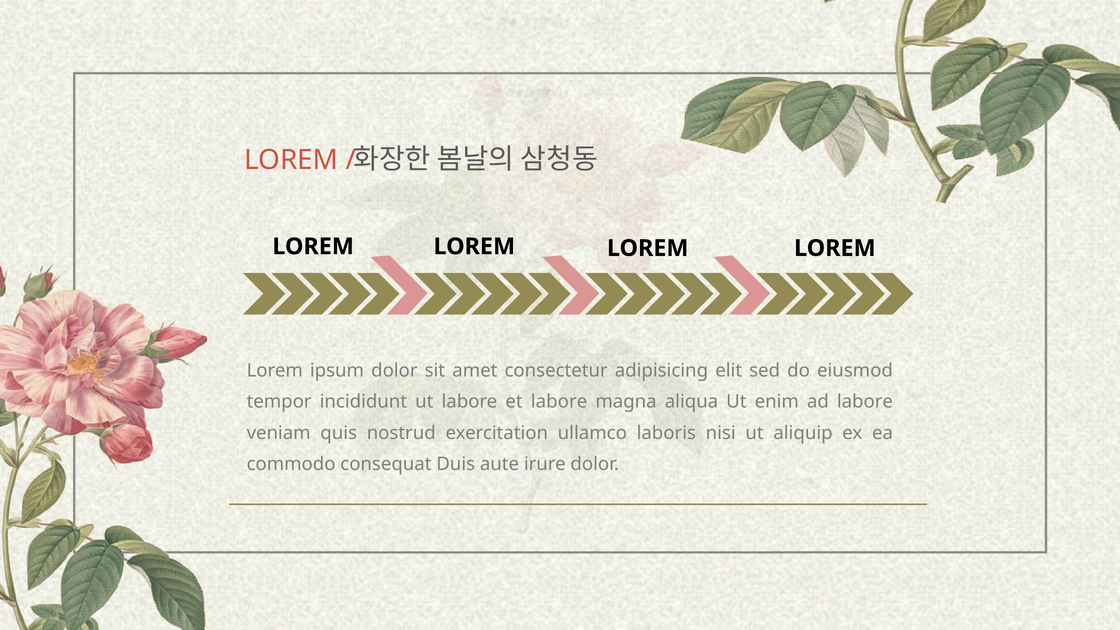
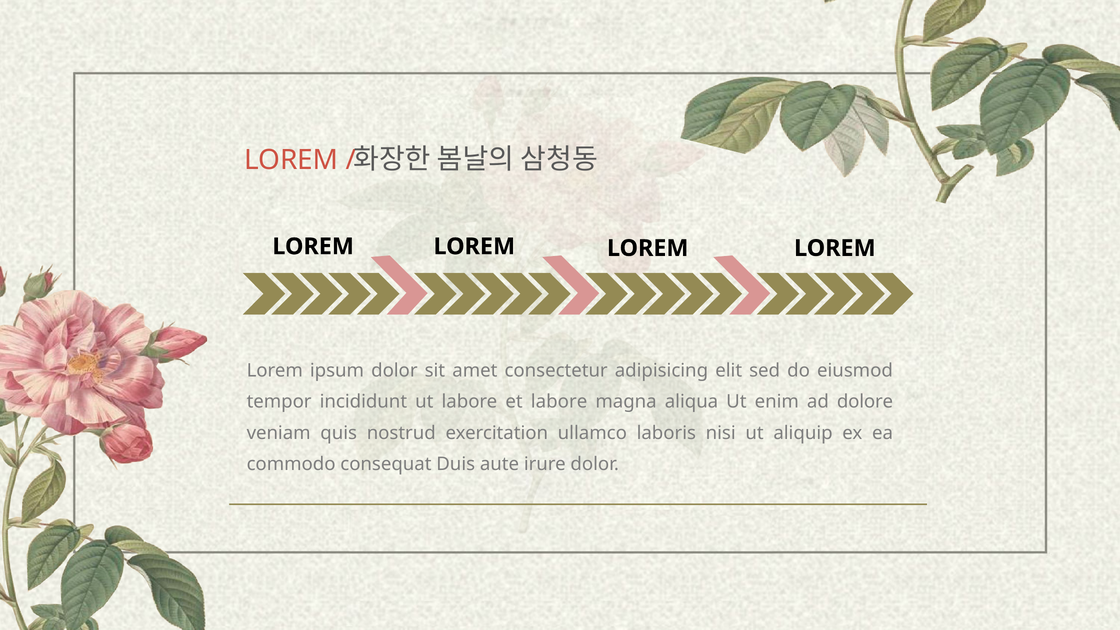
ad labore: labore -> dolore
